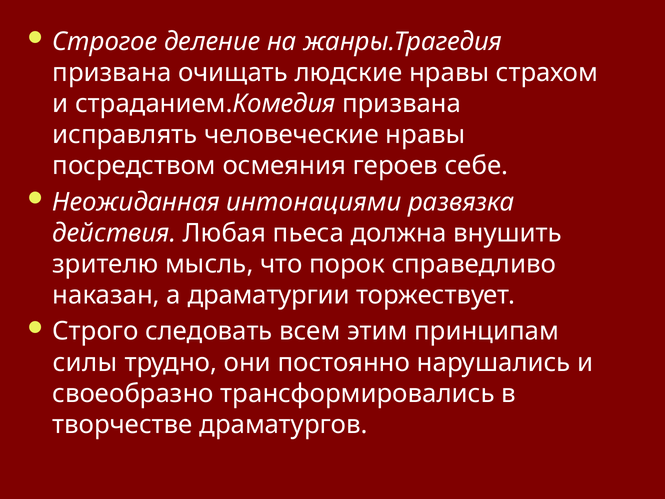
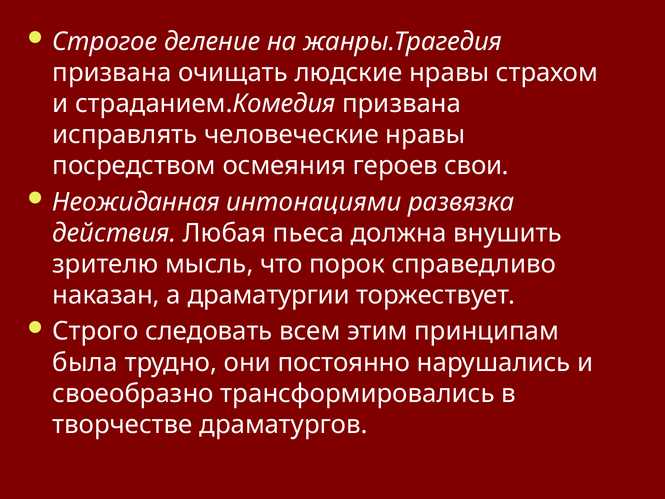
себе: себе -> свои
силы: силы -> была
